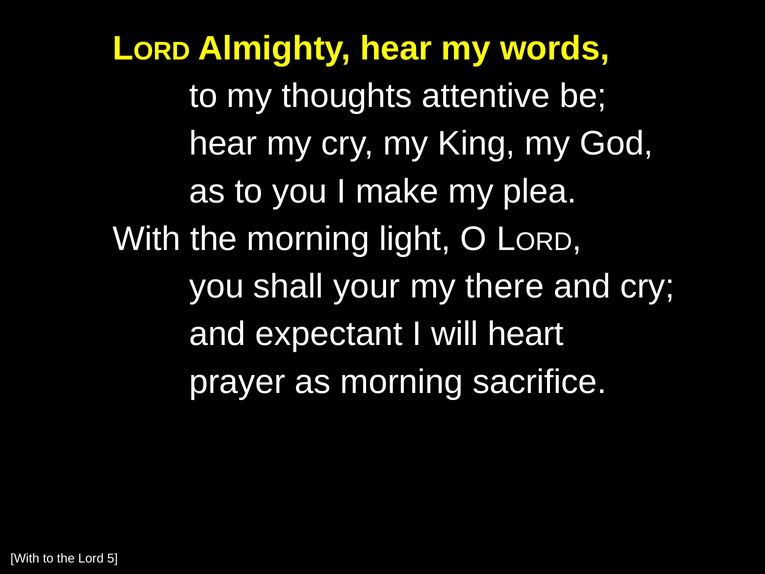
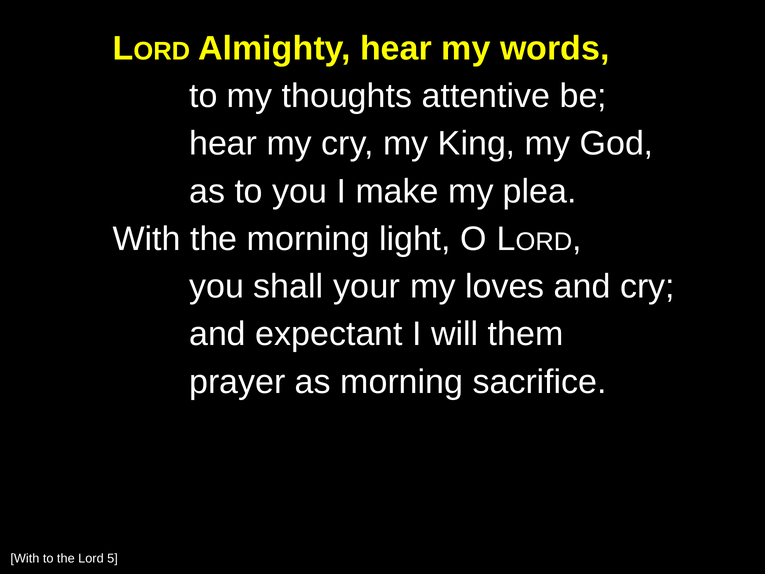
there: there -> loves
heart: heart -> them
